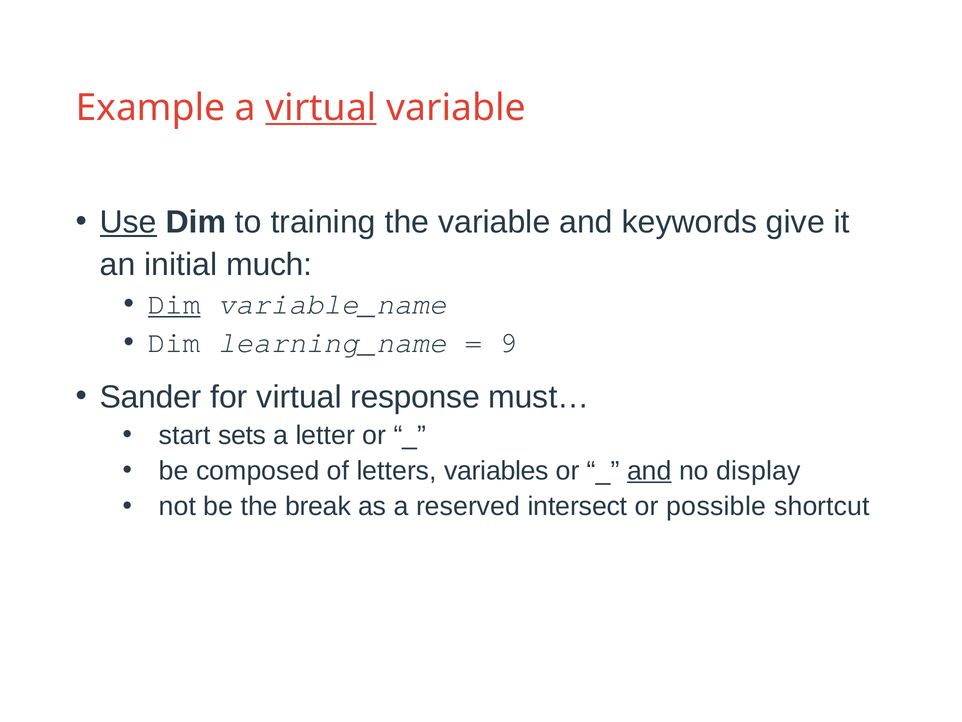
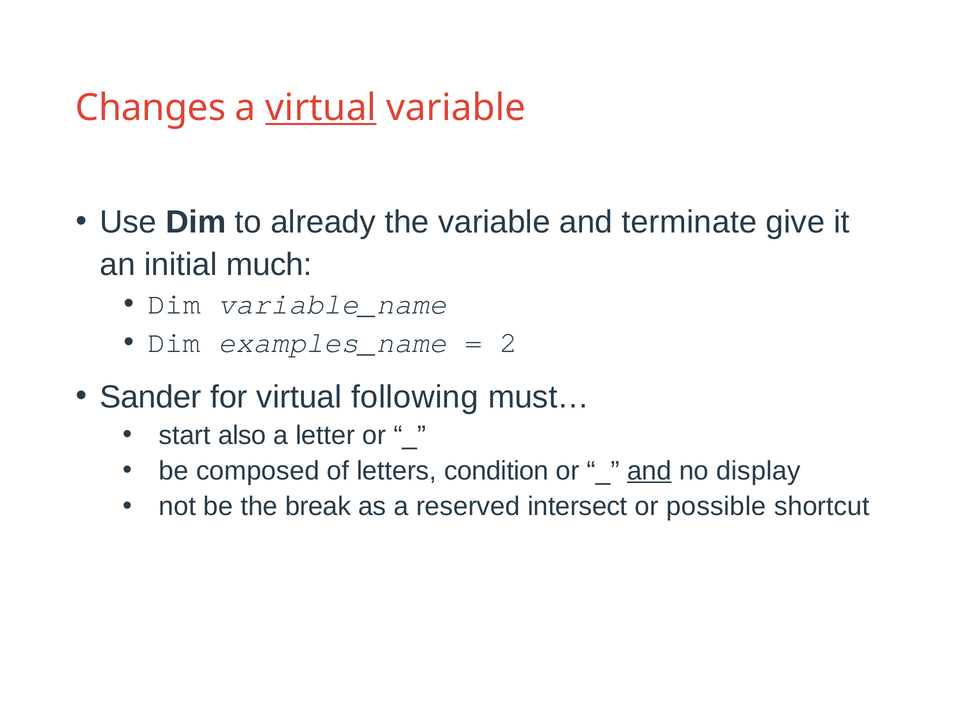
Example: Example -> Changes
Use underline: present -> none
training: training -> already
keywords: keywords -> terminate
Dim at (174, 304) underline: present -> none
learning_name: learning_name -> examples_name
9: 9 -> 2
response: response -> following
sets: sets -> also
variables: variables -> condition
